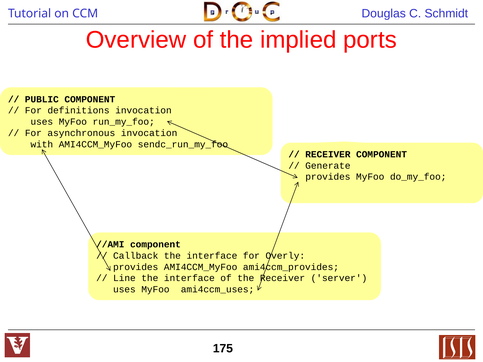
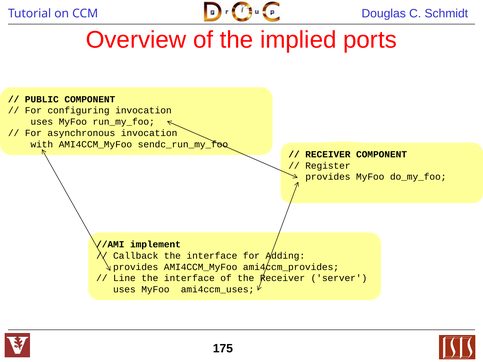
definitions: definitions -> configuring
Generate: Generate -> Register
//AMI component: component -> implement
Overly: Overly -> Adding
